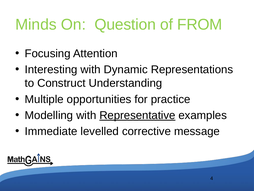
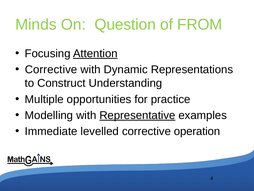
Attention underline: none -> present
Interesting at (51, 69): Interesting -> Corrective
message: message -> operation
